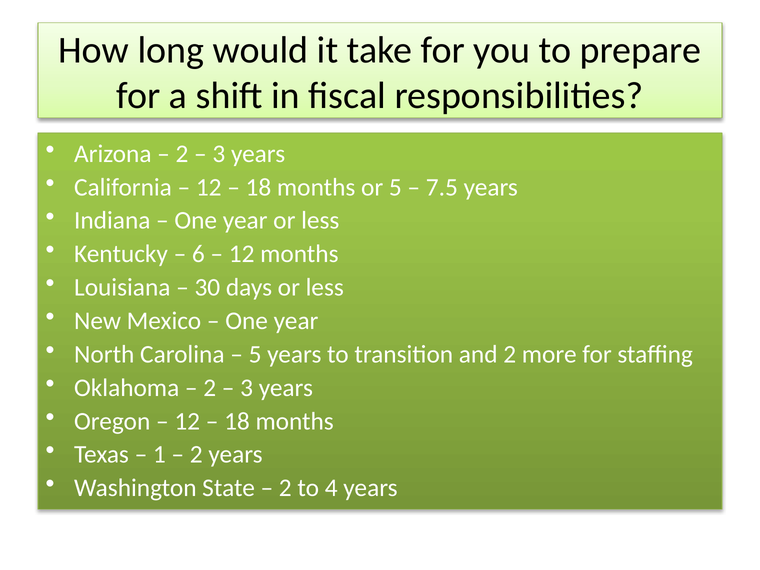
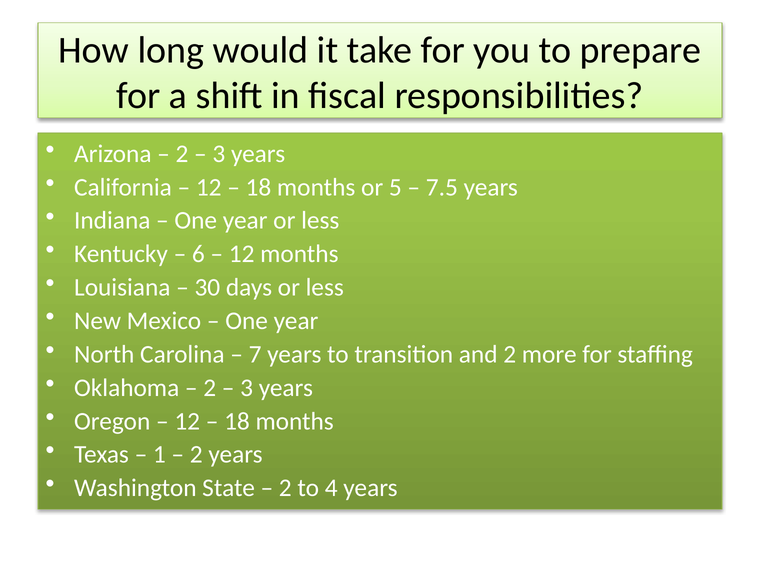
5 at (255, 354): 5 -> 7
